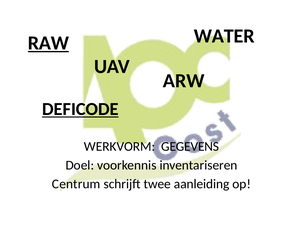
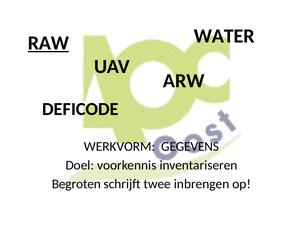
DEFICODE underline: present -> none
Centrum: Centrum -> Begroten
aanleiding: aanleiding -> inbrengen
